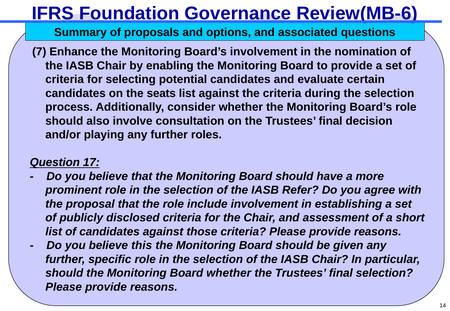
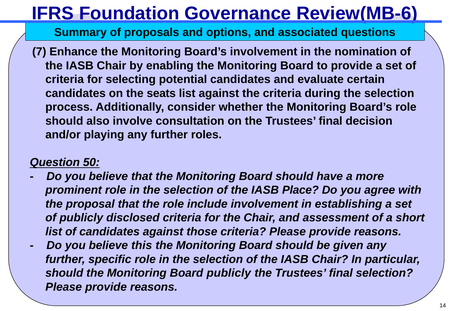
17: 17 -> 50
Refer: Refer -> Place
Board whether: whether -> publicly
